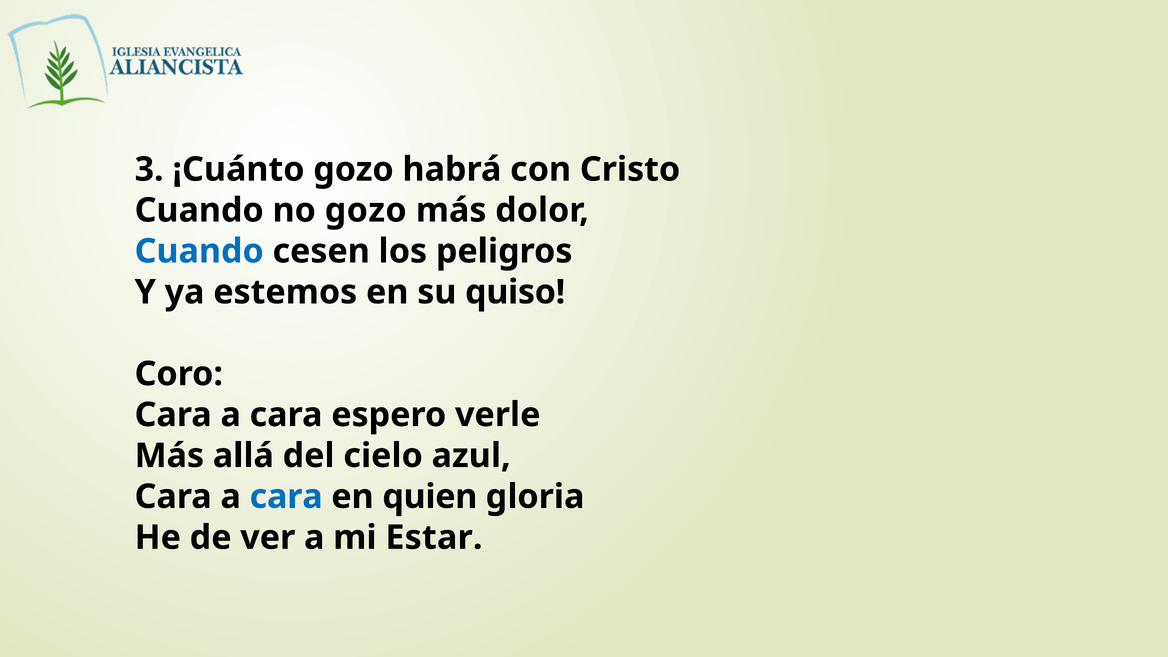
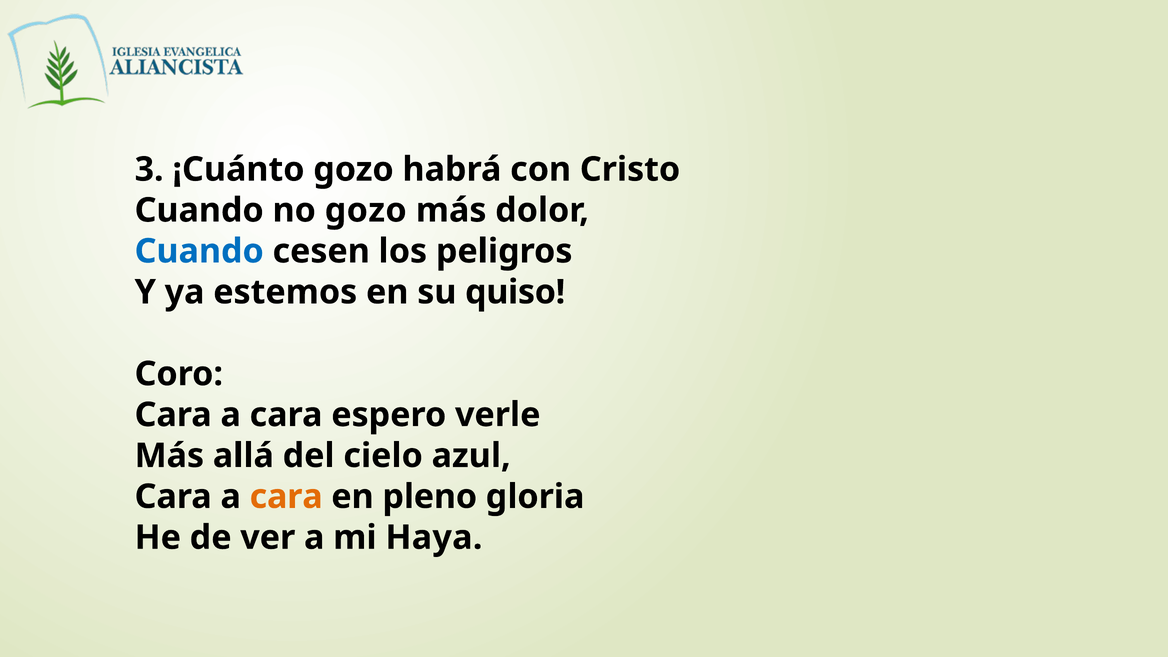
cara at (286, 497) colour: blue -> orange
quien: quien -> pleno
Estar: Estar -> Haya
